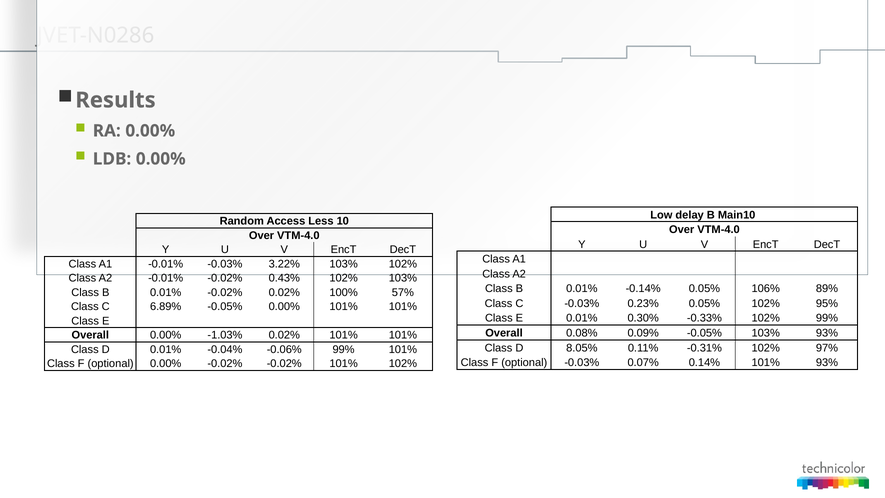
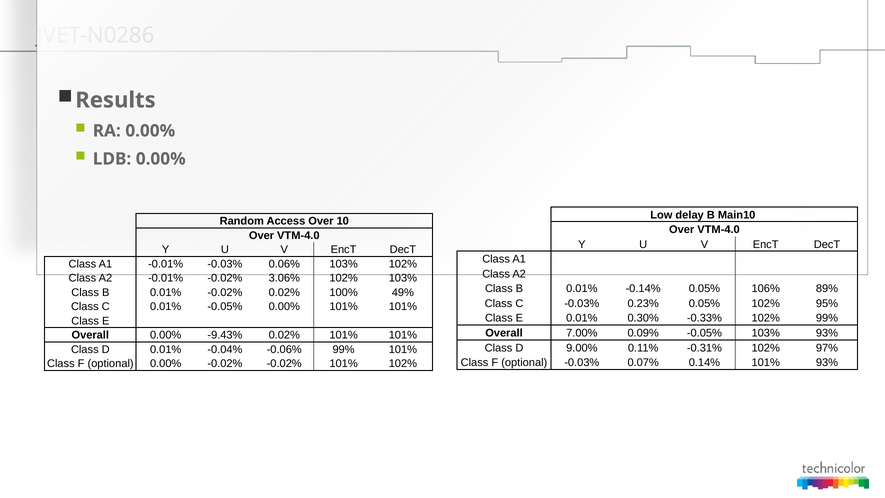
Access Less: Less -> Over
3.22%: 3.22% -> 0.06%
0.43%: 0.43% -> 3.06%
57%: 57% -> 49%
C 6.89%: 6.89% -> 0.01%
0.08%: 0.08% -> 7.00%
-1.03%: -1.03% -> -9.43%
8.05%: 8.05% -> 9.00%
